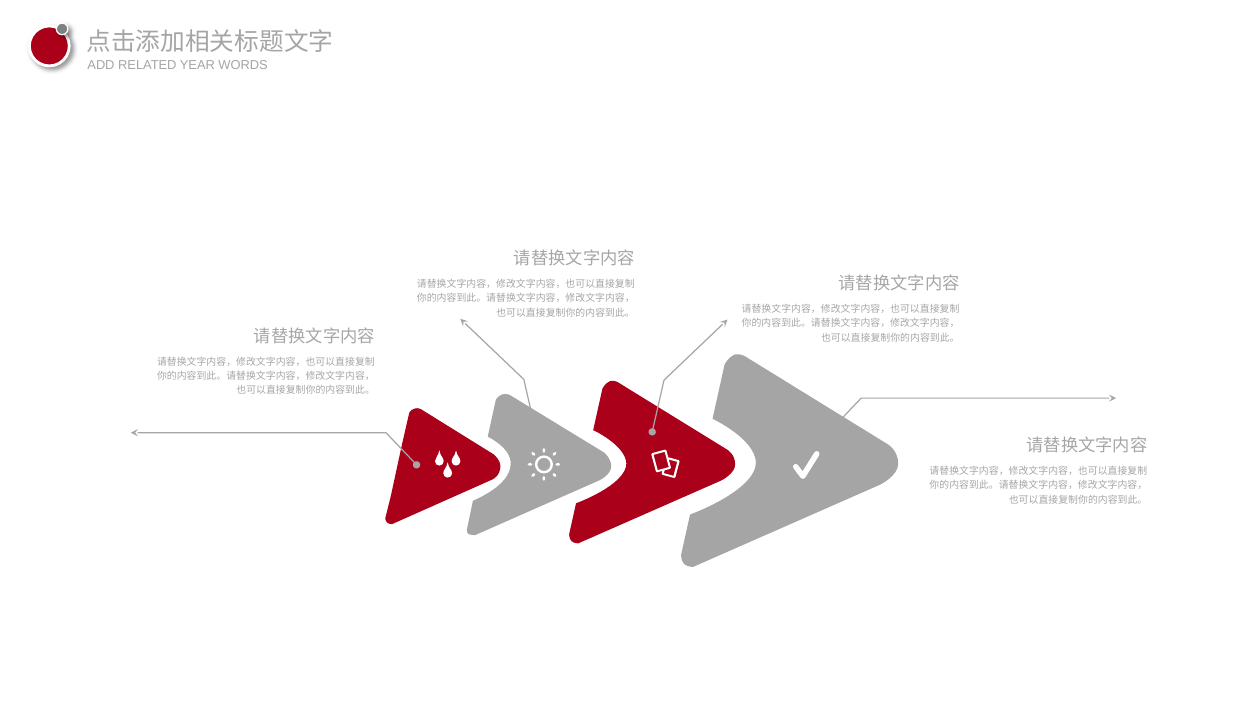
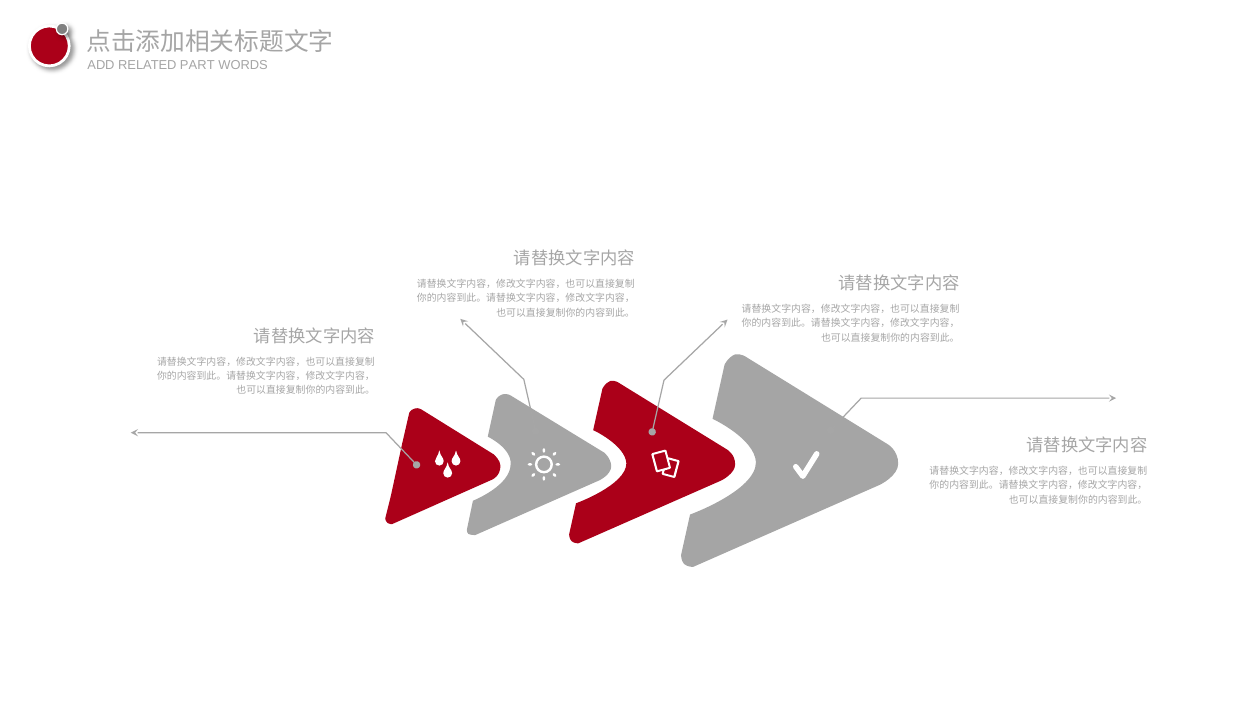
YEAR: YEAR -> PART
